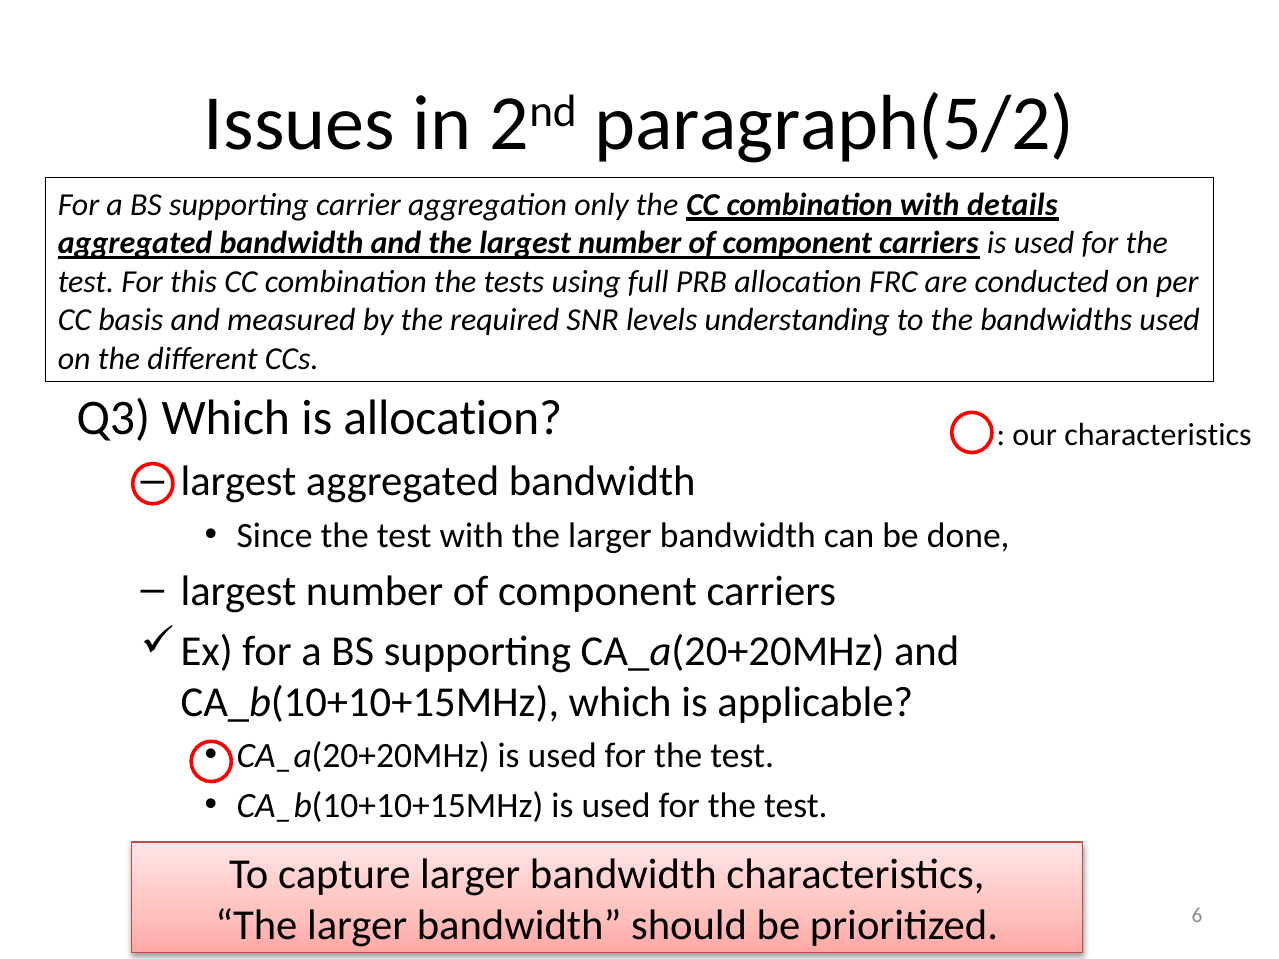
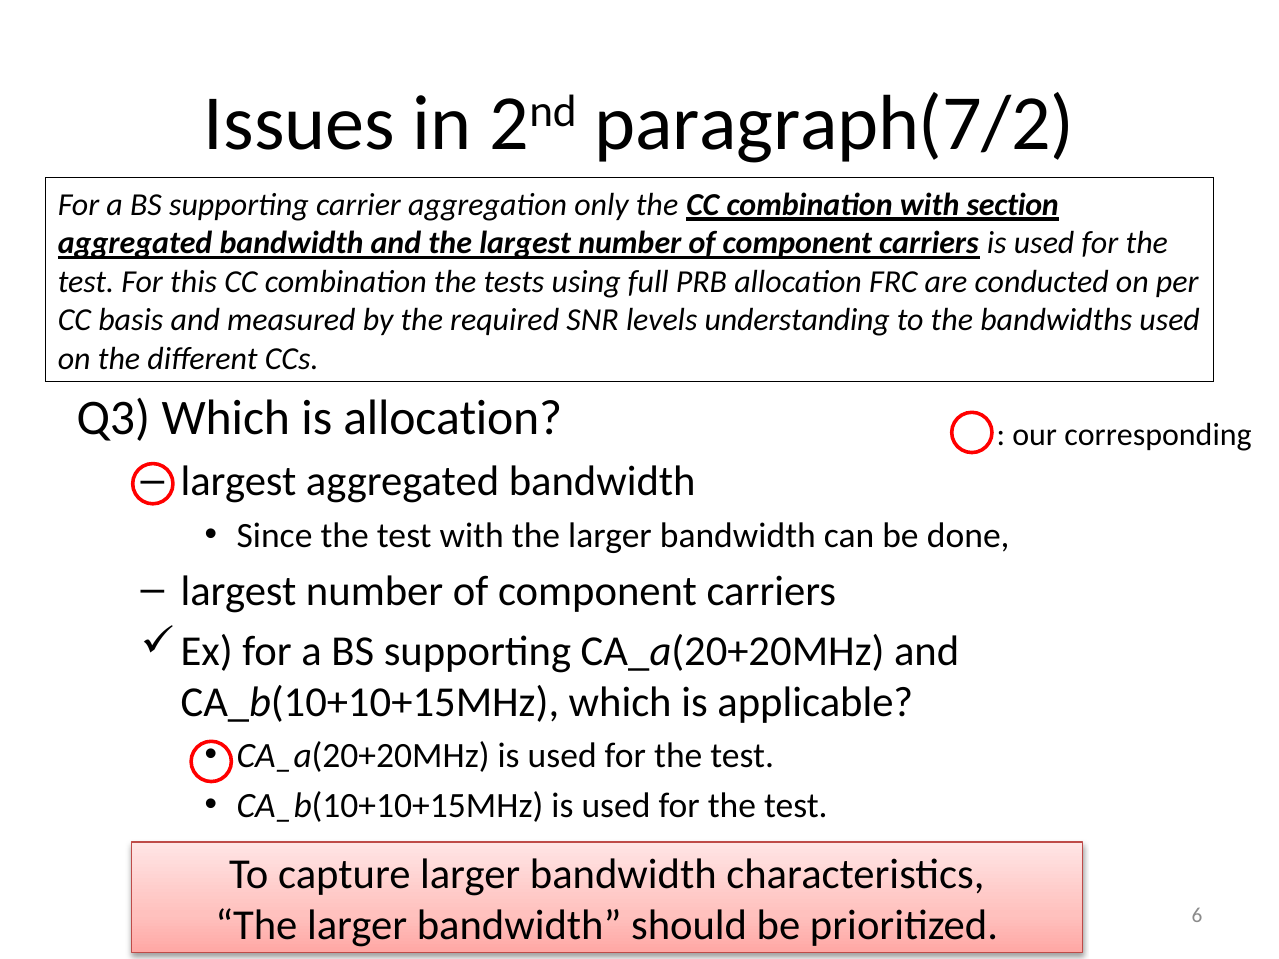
paragraph(5/2: paragraph(5/2 -> paragraph(7/2
details: details -> section
our characteristics: characteristics -> corresponding
